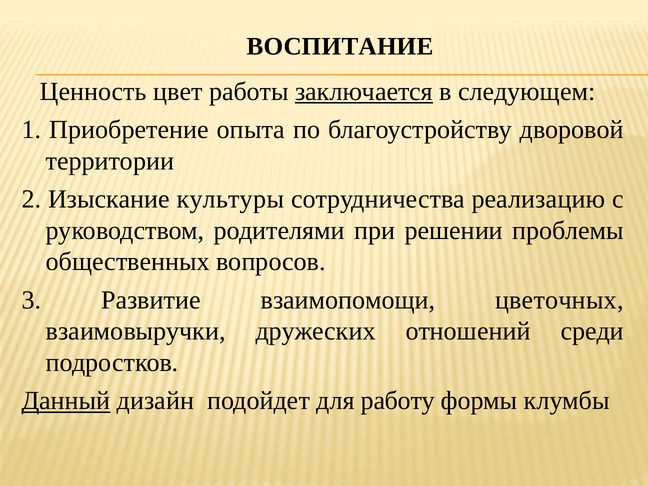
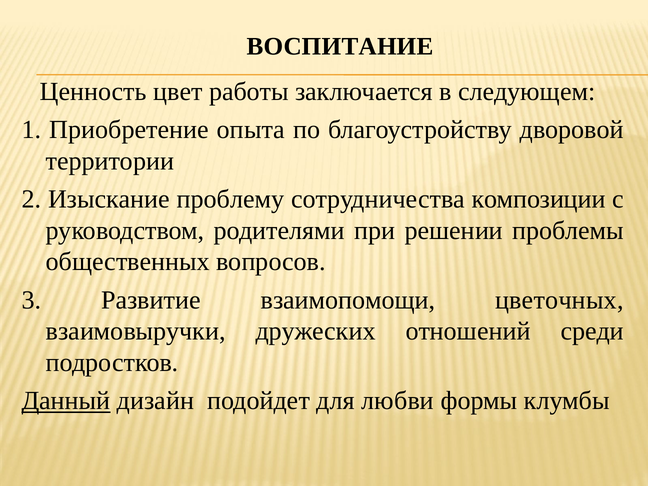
заключается underline: present -> none
культуры: культуры -> проблему
реализацию: реализацию -> композиции
работу: работу -> любви
